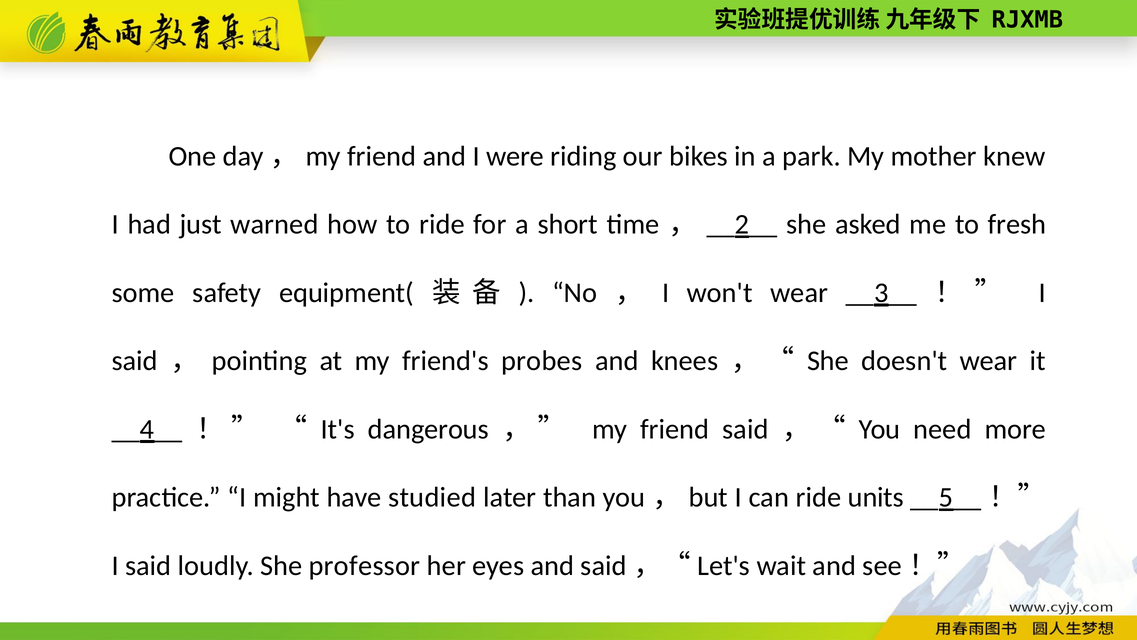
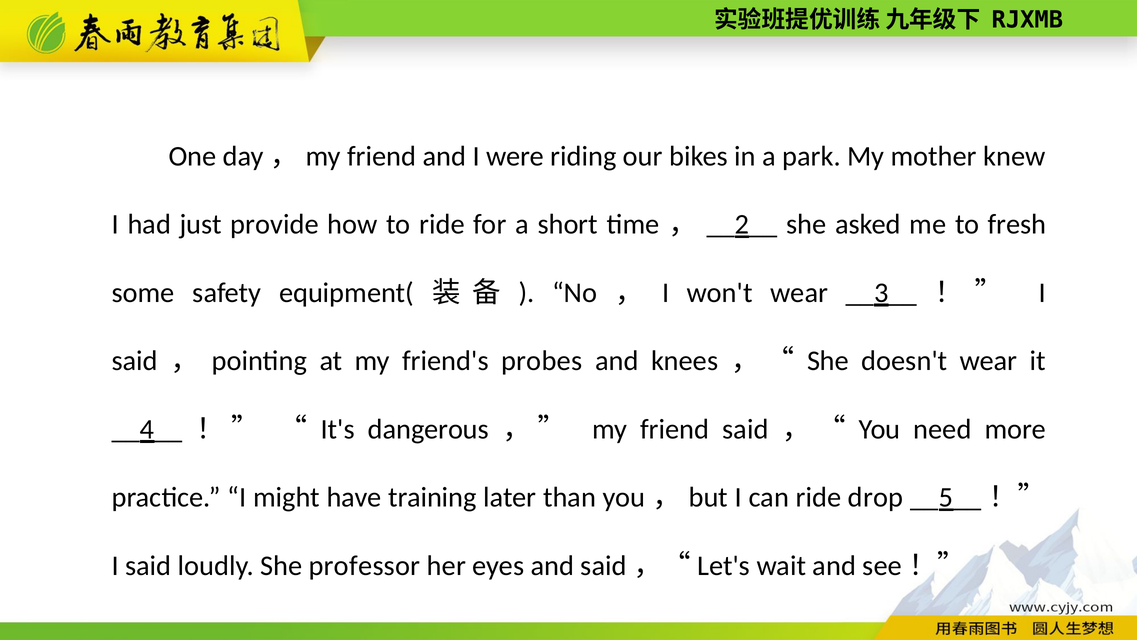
warned: warned -> provide
studied: studied -> training
units: units -> drop
